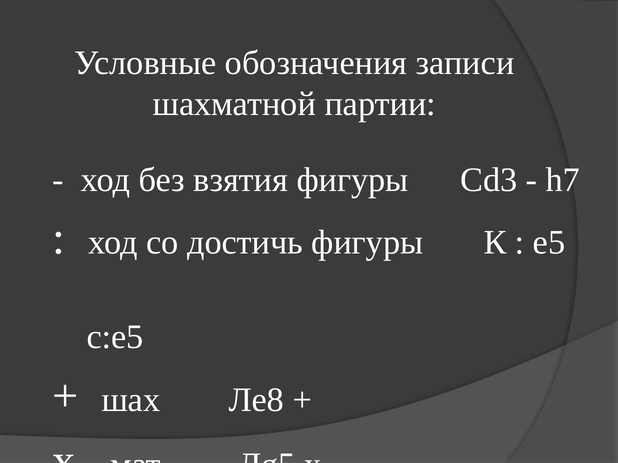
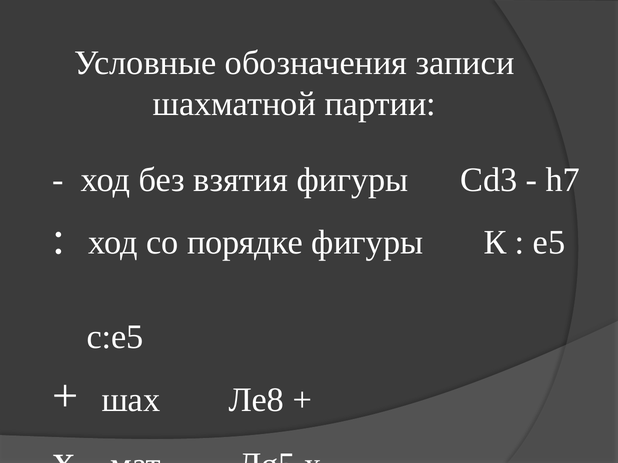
достичь: достичь -> порядке
